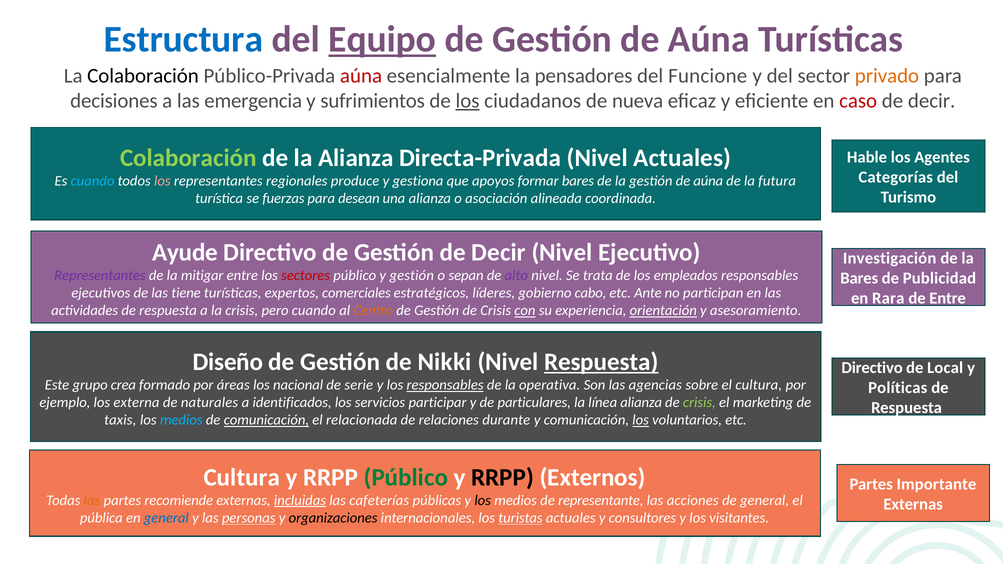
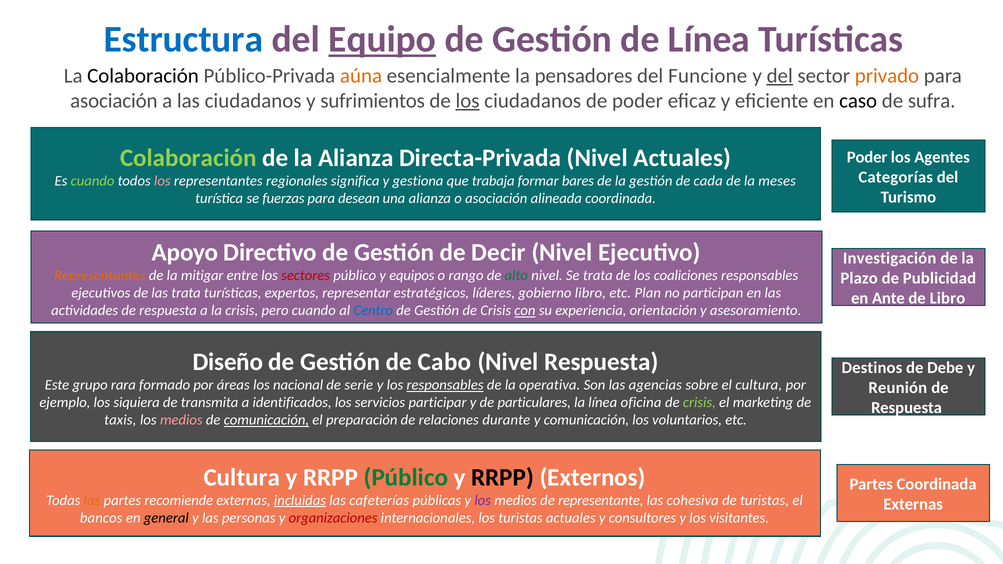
de Gestión de Aúna: Aúna -> Línea
aúna at (361, 76) colour: red -> orange
del at (780, 76) underline: none -> present
decisiones at (114, 101): decisiones -> asociación
las emergencia: emergencia -> ciudadanos
de nueva: nueva -> poder
caso colour: red -> black
decir at (932, 101): decir -> sufra
Hable at (867, 157): Hable -> Poder
cuando at (93, 181) colour: light blue -> light green
produce: produce -> significa
apoyos: apoyos -> trabaja
la gestión de aúna: aúna -> cada
futura: futura -> meses
Ayude: Ayude -> Apoyo
Representantes at (100, 276) colour: purple -> orange
y gestión: gestión -> equipos
sepan: sepan -> rango
alto colour: purple -> green
empleados: empleados -> coaliciones
Bares at (859, 278): Bares -> Plazo
las tiene: tiene -> trata
comerciales: comerciales -> representar
gobierno cabo: cabo -> libro
Ante: Ante -> Plan
Rara: Rara -> Ante
de Entre: Entre -> Libro
Centro colour: orange -> blue
orientación underline: present -> none
Nikki: Nikki -> Cabo
Respuesta at (601, 362) underline: present -> none
Directivo at (872, 368): Directivo -> Destinos
Local: Local -> Debe
crea: crea -> rara
Políticas: Políticas -> Reunión
externa: externa -> siquiera
naturales: naturales -> transmita
línea alianza: alianza -> oficina
medios at (181, 420) colour: light blue -> pink
relacionada: relacionada -> preparación
los at (641, 420) underline: present -> none
Partes Importante: Importante -> Coordinada
los at (483, 501) colour: black -> purple
acciones: acciones -> cohesiva
de general: general -> turistas
pública: pública -> bancos
general at (166, 518) colour: blue -> black
personas underline: present -> none
organizaciones colour: black -> red
turistas at (521, 518) underline: present -> none
